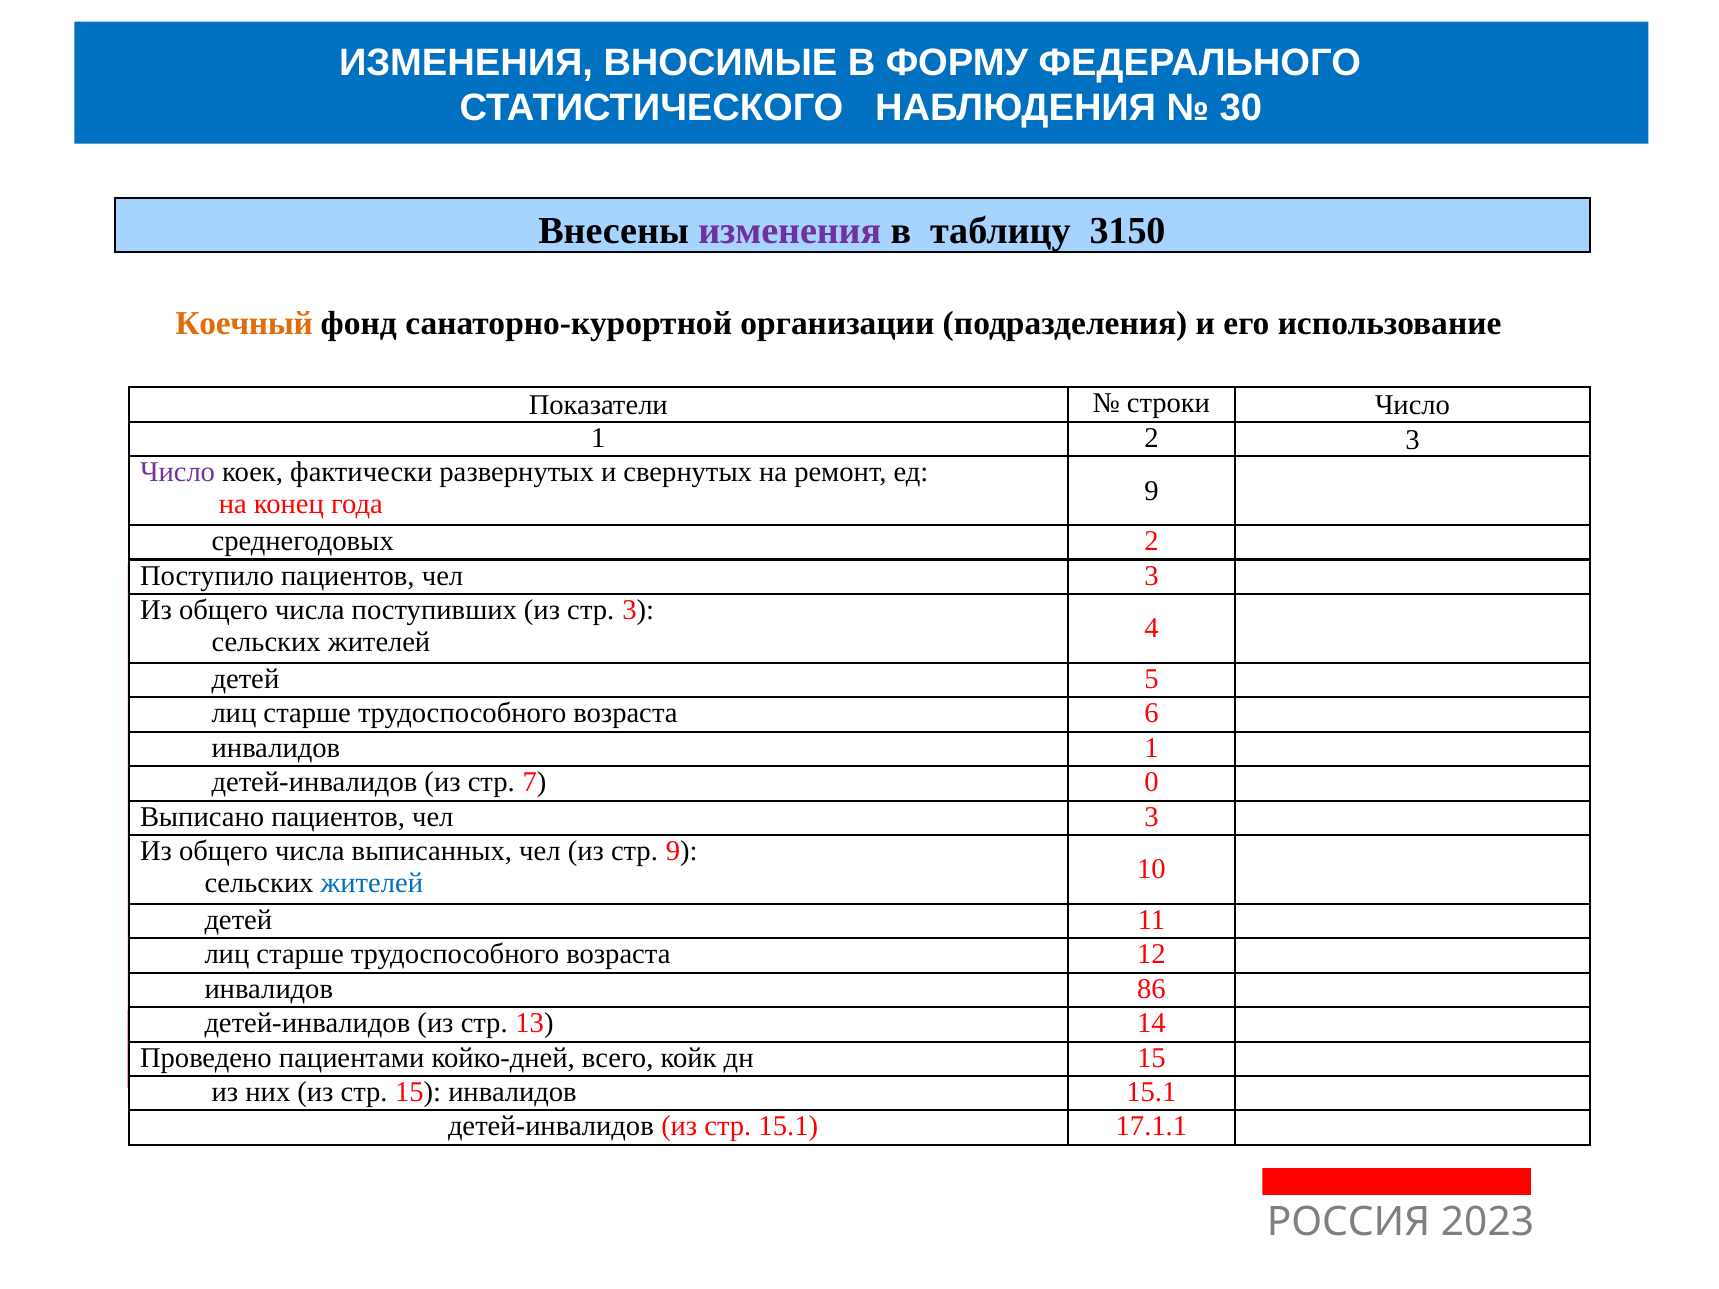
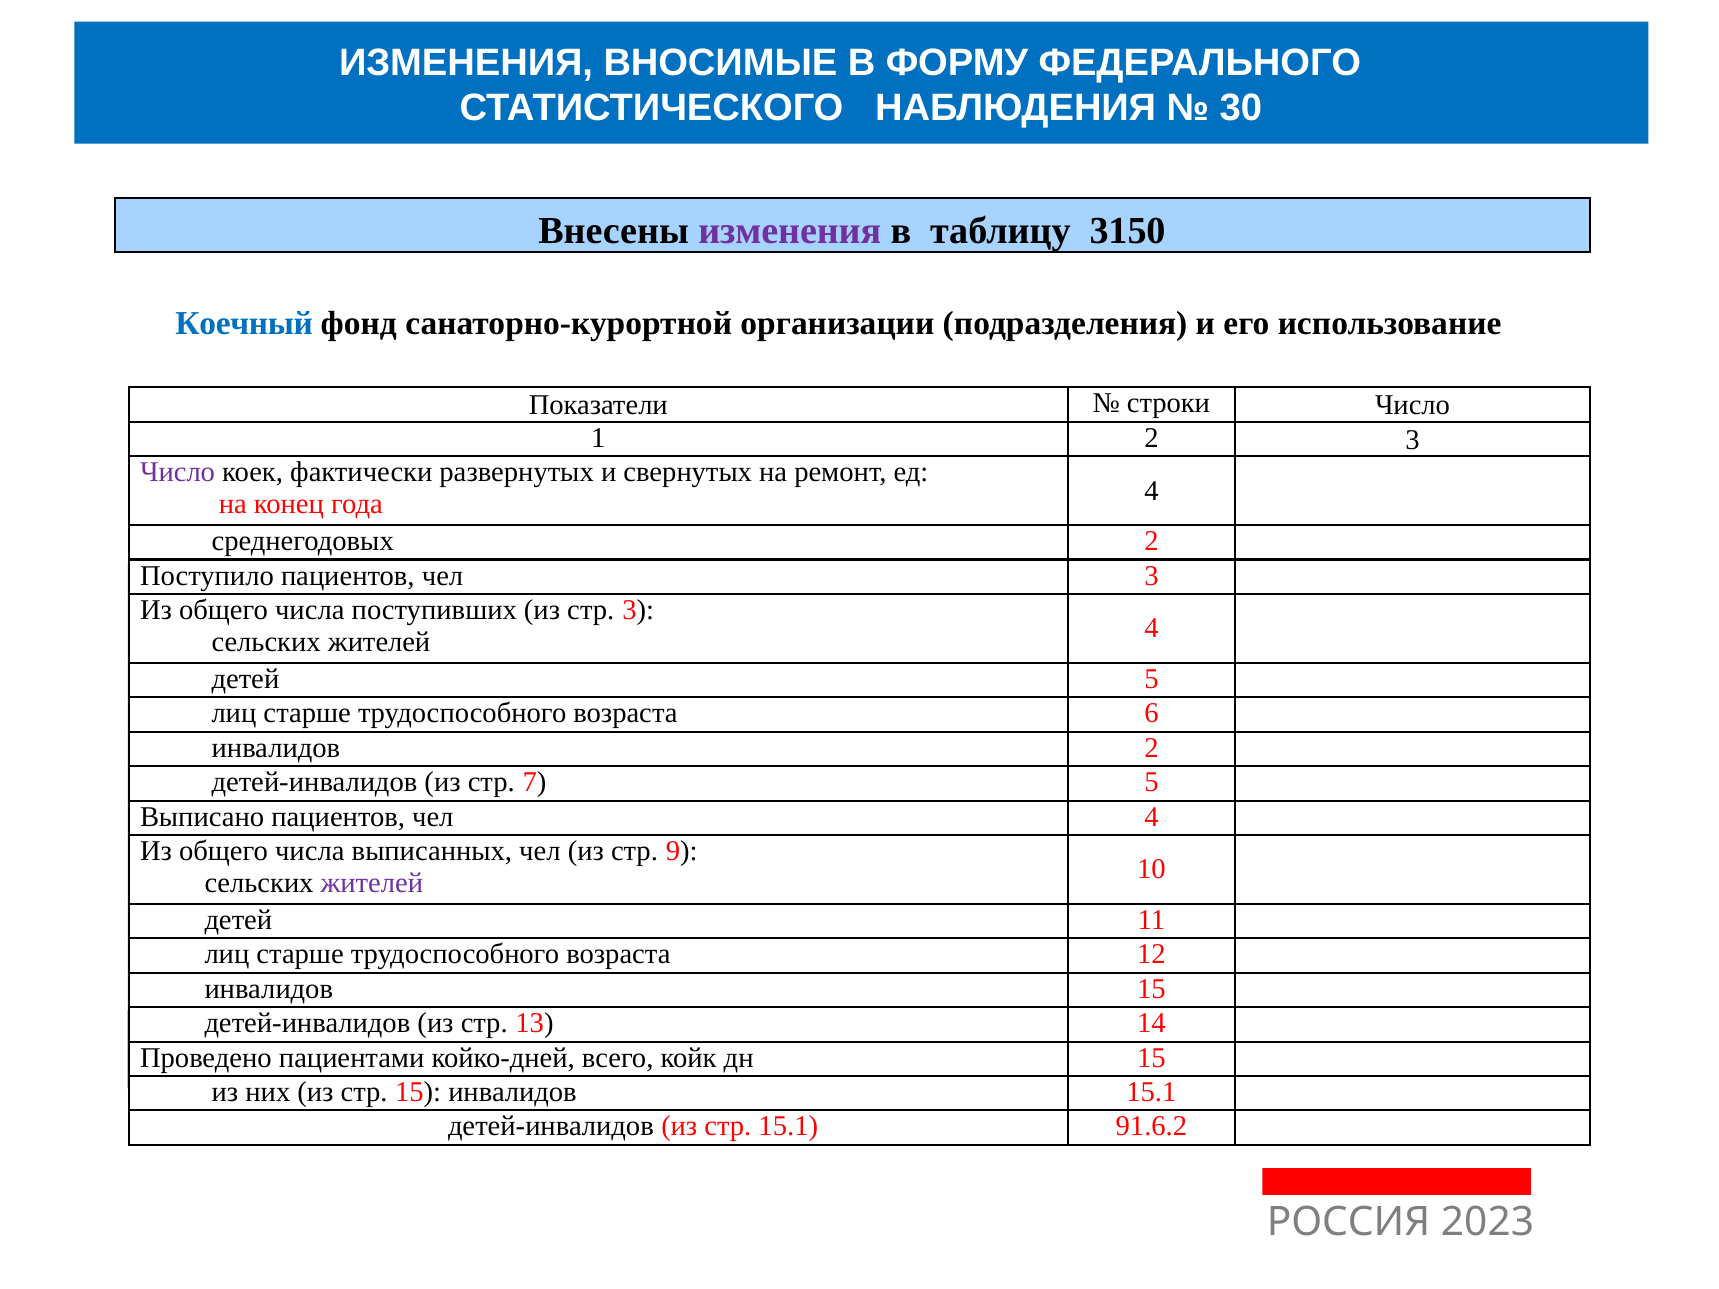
Коечный colour: orange -> blue
года 9: 9 -> 4
инвалидов 1: 1 -> 2
7 0: 0 -> 5
Выписано пациентов чел 3: 3 -> 4
жителей at (372, 883) colour: blue -> purple
инвалидов 86: 86 -> 15
17.1.1: 17.1.1 -> 91.6.2
